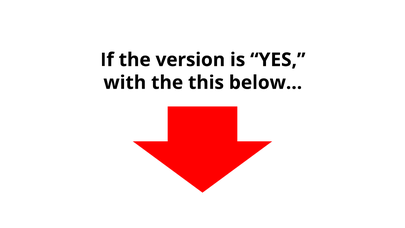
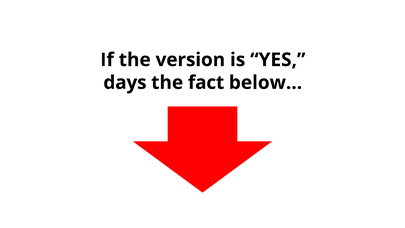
with: with -> days
this: this -> fact
